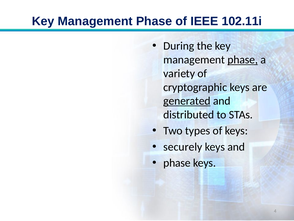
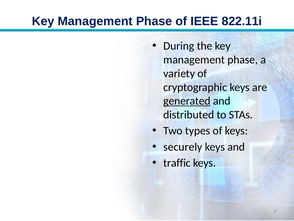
102.11i: 102.11i -> 822.11i
phase at (243, 60) underline: present -> none
phase at (177, 163): phase -> traffic
